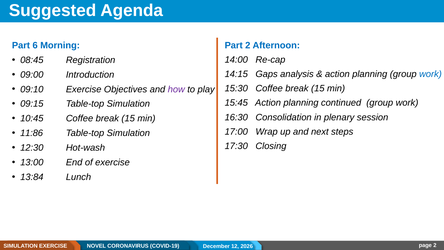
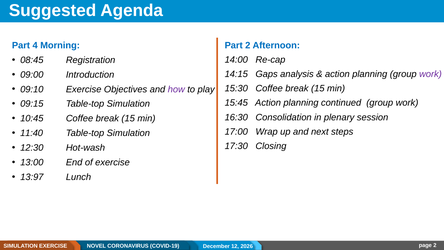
6: 6 -> 4
work at (430, 74) colour: blue -> purple
11:86: 11:86 -> 11:40
13:84: 13:84 -> 13:97
